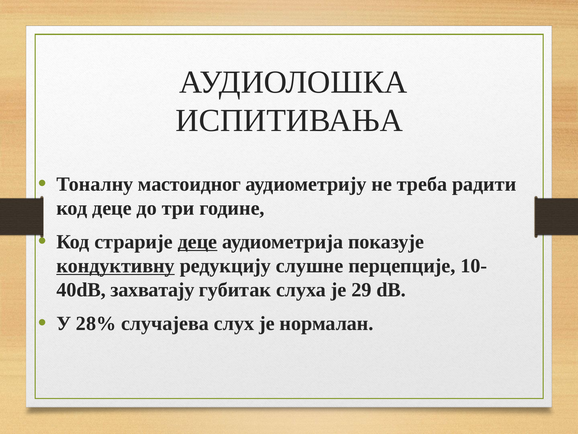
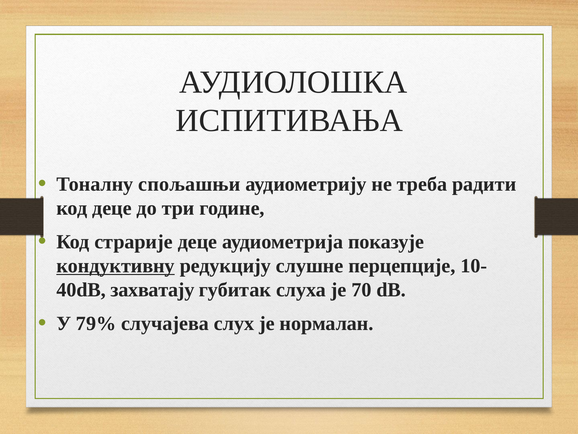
мастоидног: мастоидног -> спољашњи
деце at (197, 242) underline: present -> none
29: 29 -> 70
28%: 28% -> 79%
